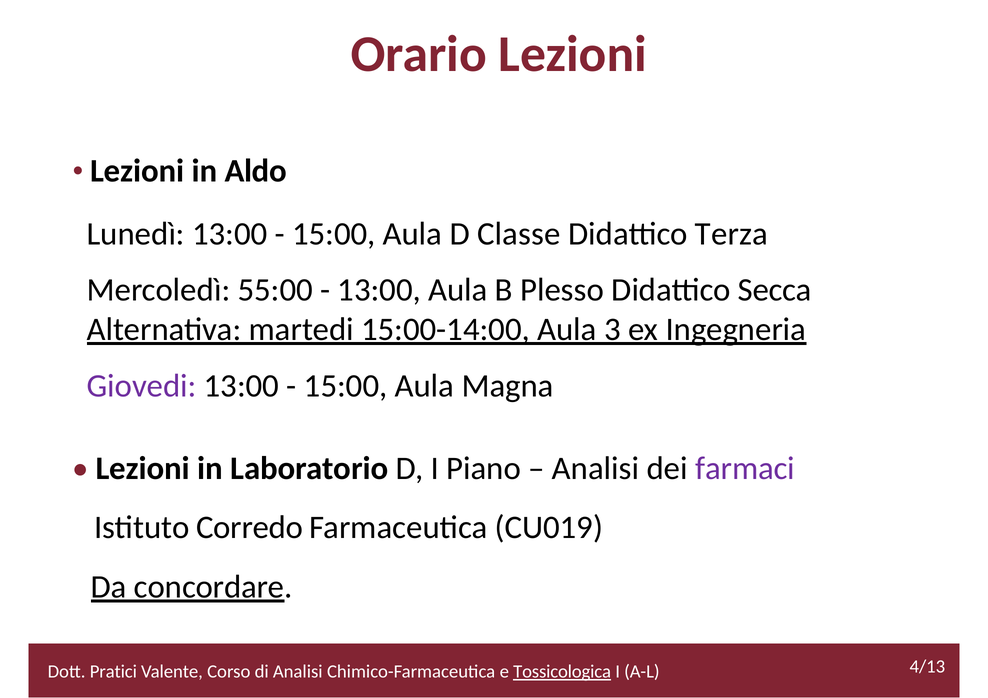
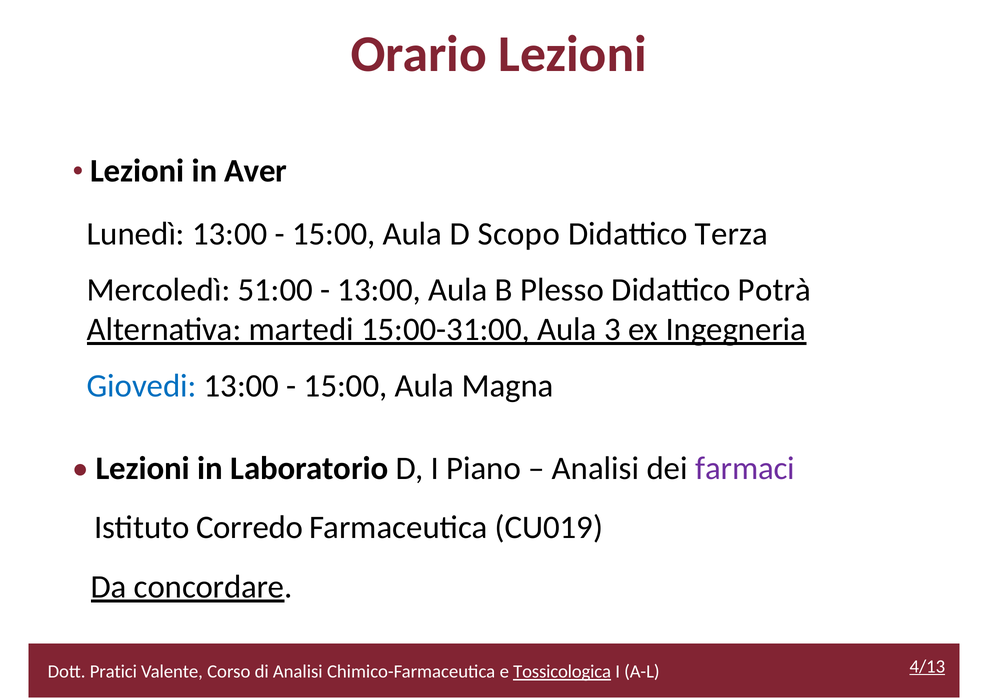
Aldo: Aldo -> Aver
Classe: Classe -> Scopo
55:00: 55:00 -> 51:00
Secca: Secca -> Potrà
15:00-14:00: 15:00-14:00 -> 15:00-31:00
Giovedi colour: purple -> blue
4/13 underline: none -> present
